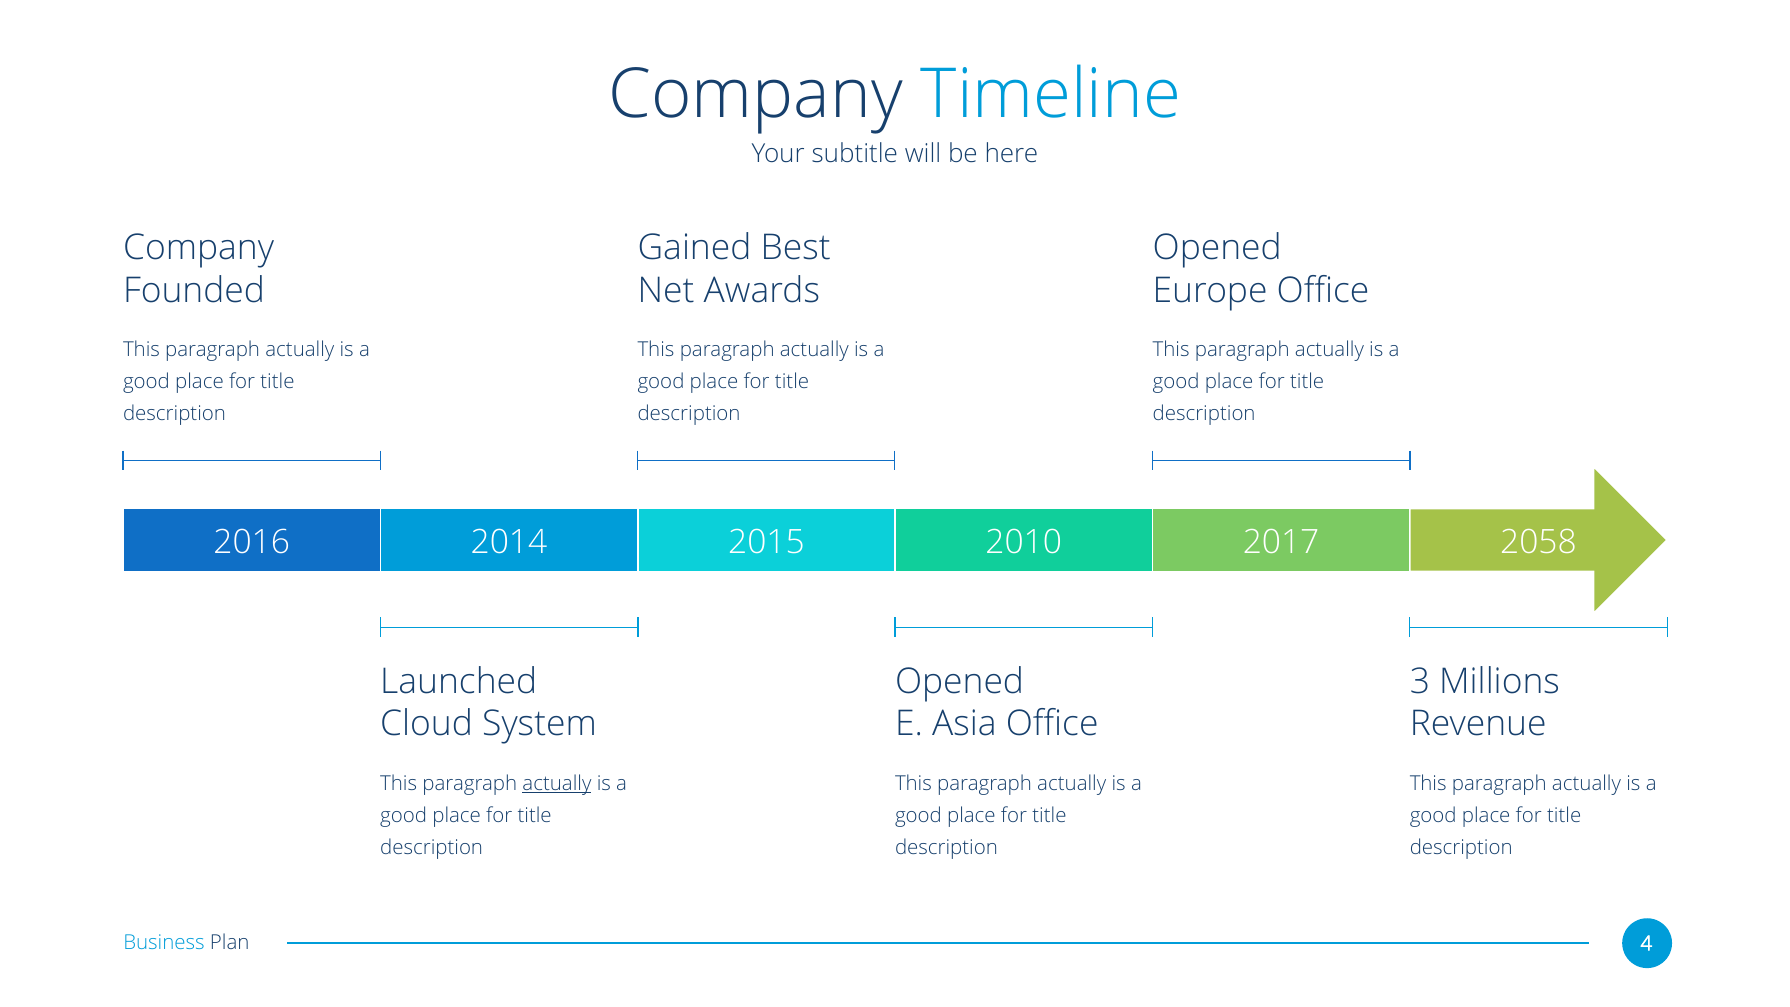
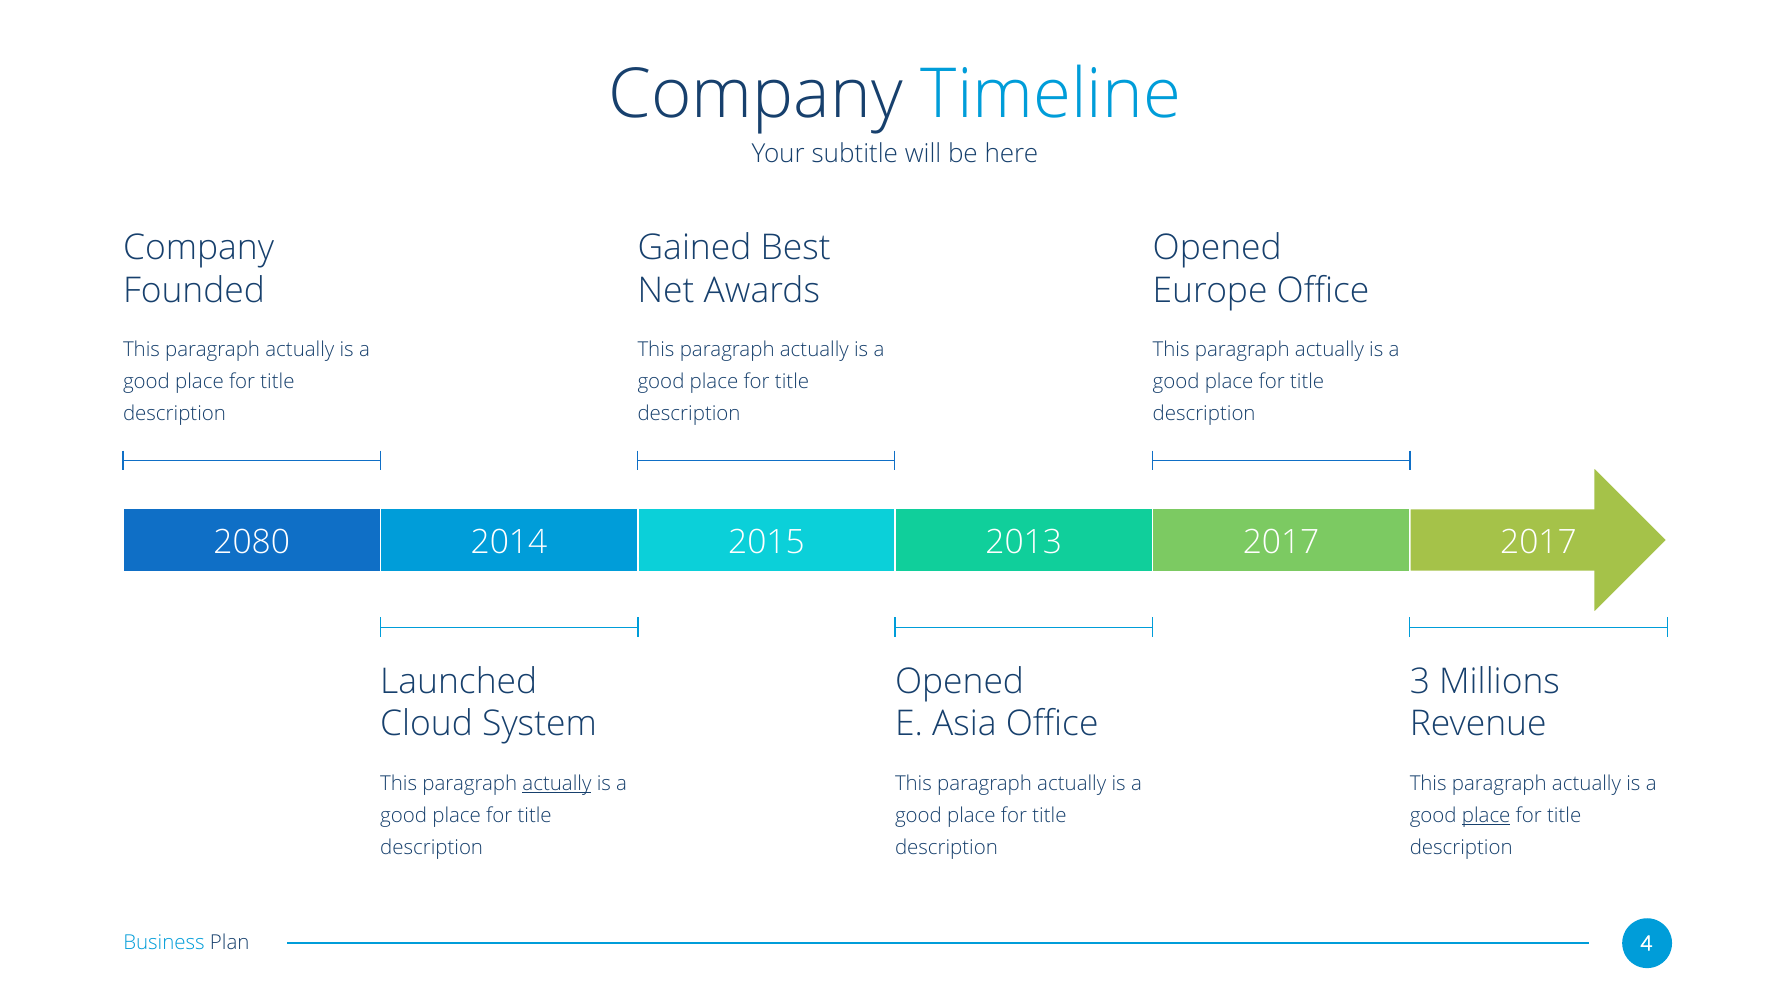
2016: 2016 -> 2080
2010: 2010 -> 2013
2017 2058: 2058 -> 2017
place at (1486, 815) underline: none -> present
